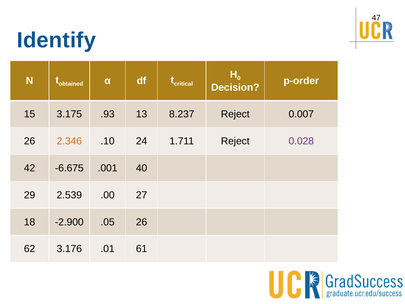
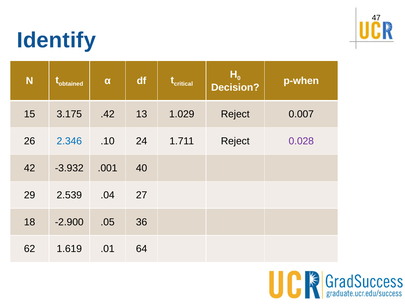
p-order: p-order -> p-when
.93: .93 -> .42
8.237: 8.237 -> 1.029
2.346 colour: orange -> blue
-6.675: -6.675 -> -3.932
.00: .00 -> .04
.05 26: 26 -> 36
3.176: 3.176 -> 1.619
61: 61 -> 64
